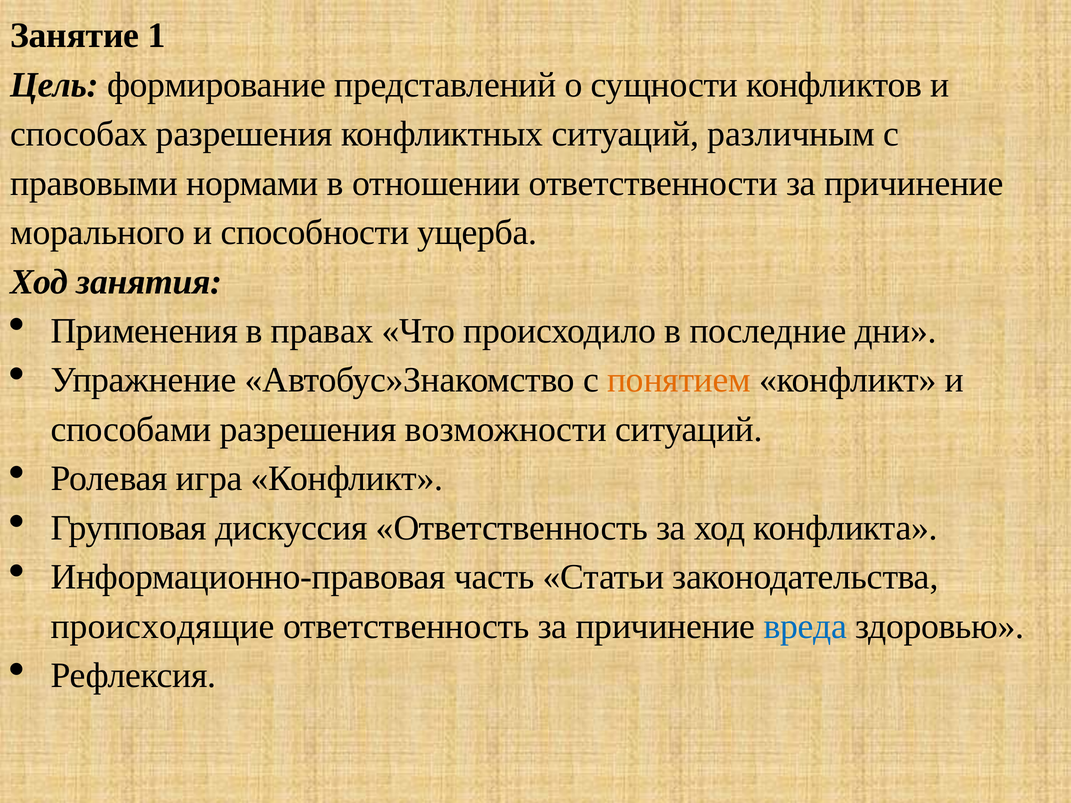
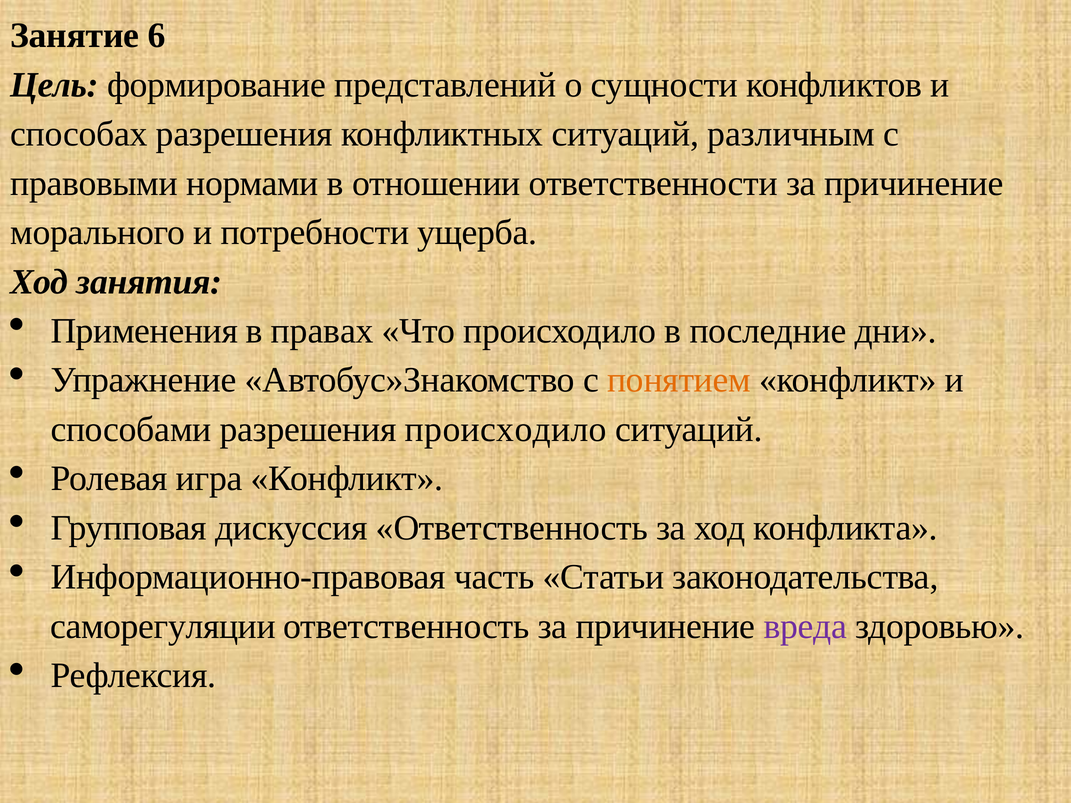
1: 1 -> 6
способности: способности -> потребности
разрешения возможности: возможности -> происходило
происходящие: происходящие -> саморегуляции
вреда colour: blue -> purple
